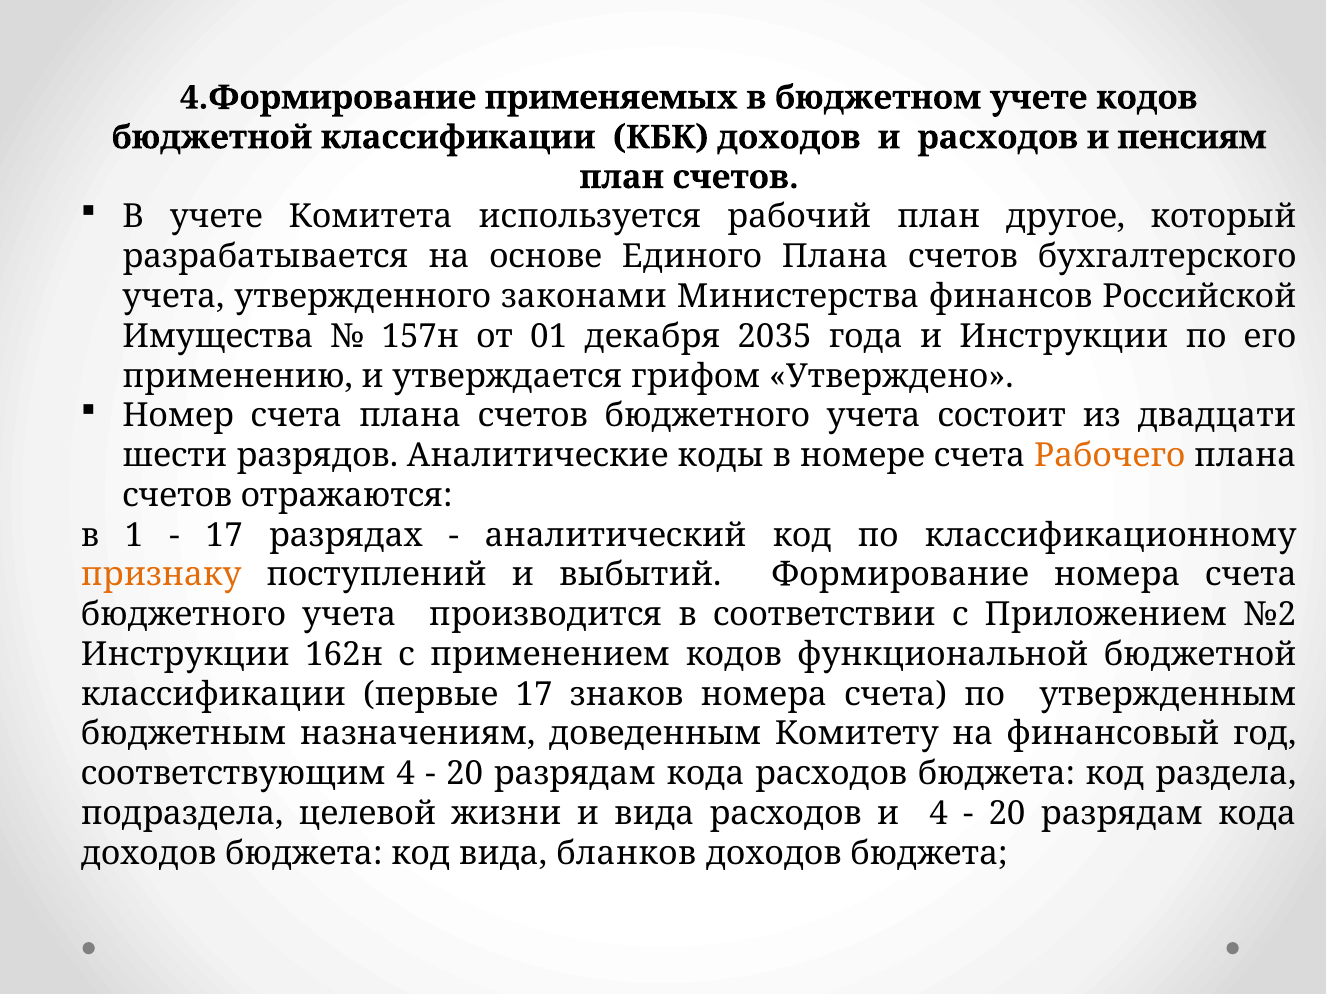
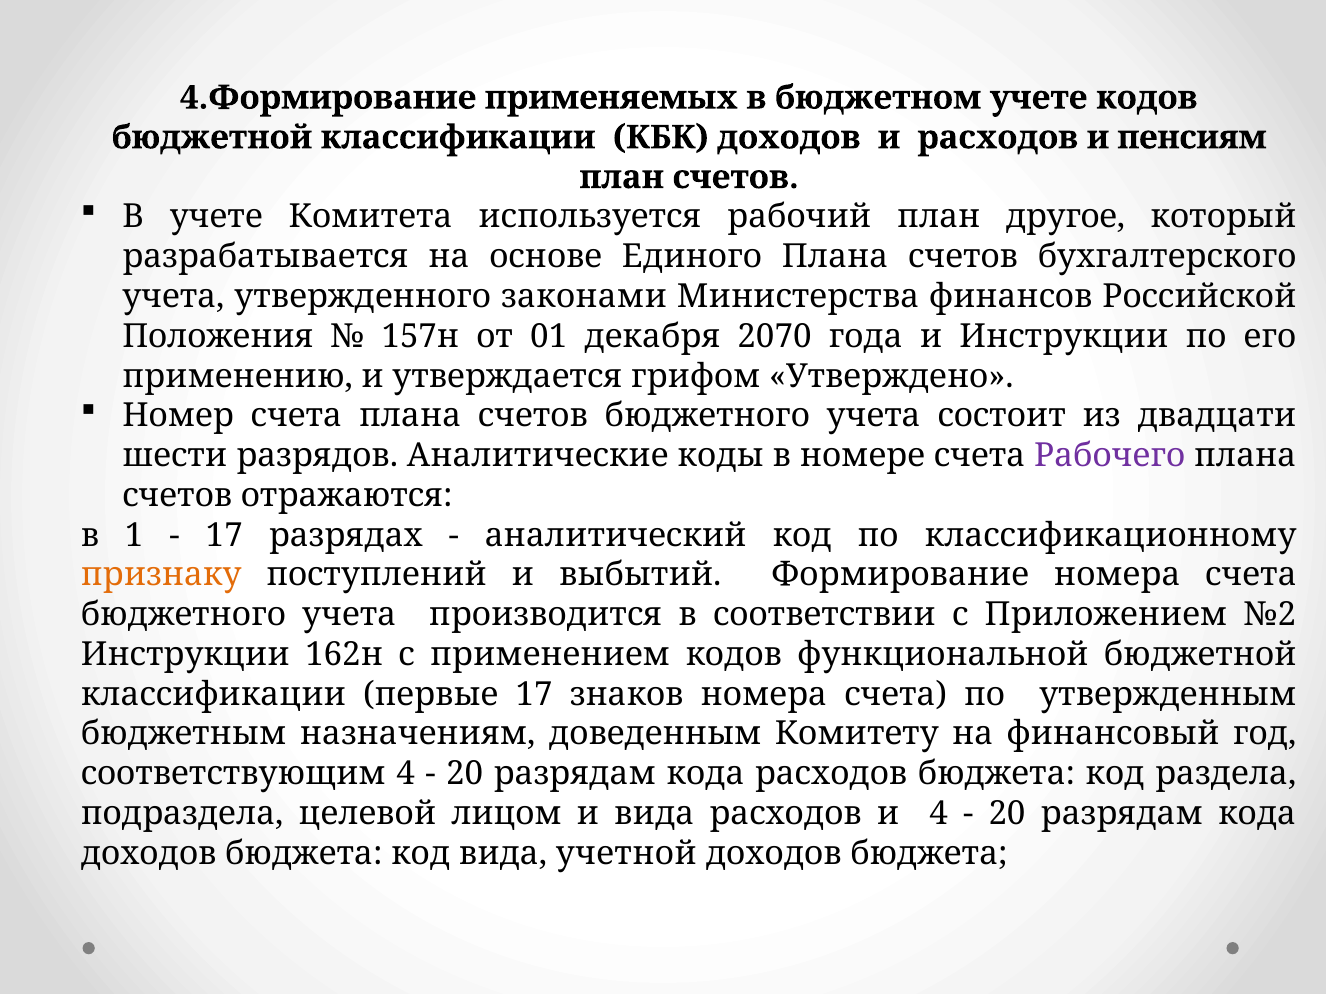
Имущества: Имущества -> Положения
2035: 2035 -> 2070
Рабочего colour: orange -> purple
жизни: жизни -> лицом
бланков: бланков -> учетной
